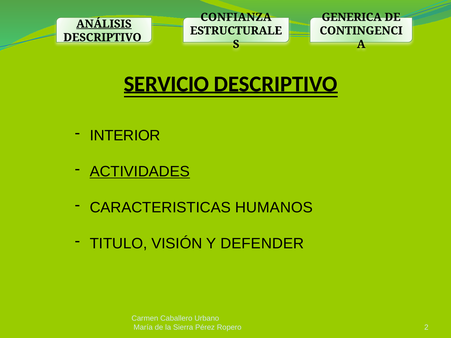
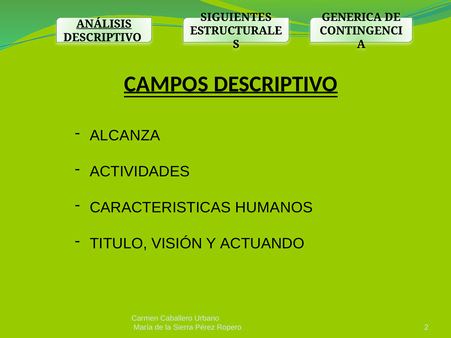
CONFIANZA: CONFIANZA -> SIGUIENTES
SERVICIO: SERVICIO -> CAMPOS
INTERIOR: INTERIOR -> ALCANZA
ACTIVIDADES underline: present -> none
DEFENDER: DEFENDER -> ACTUANDO
